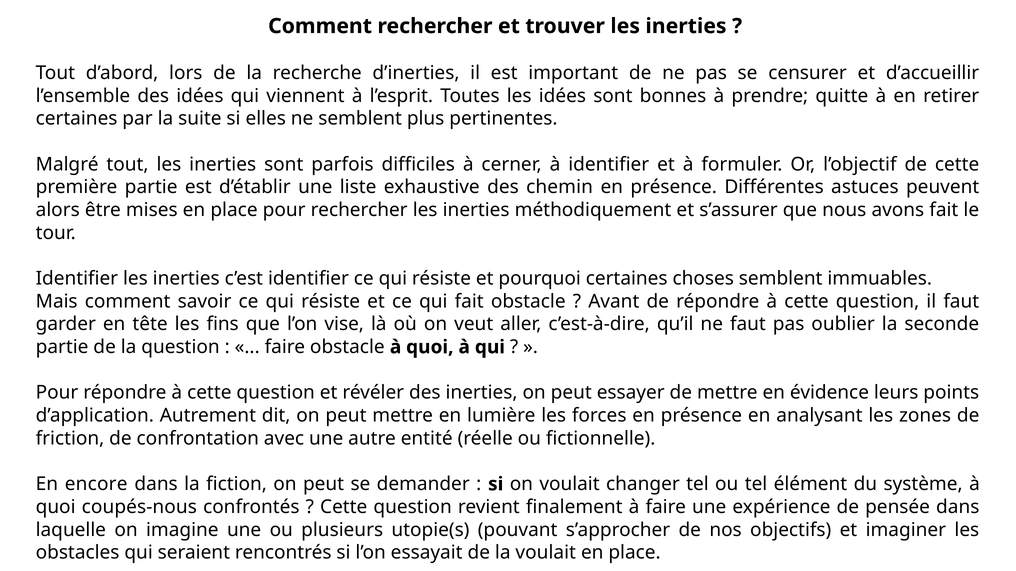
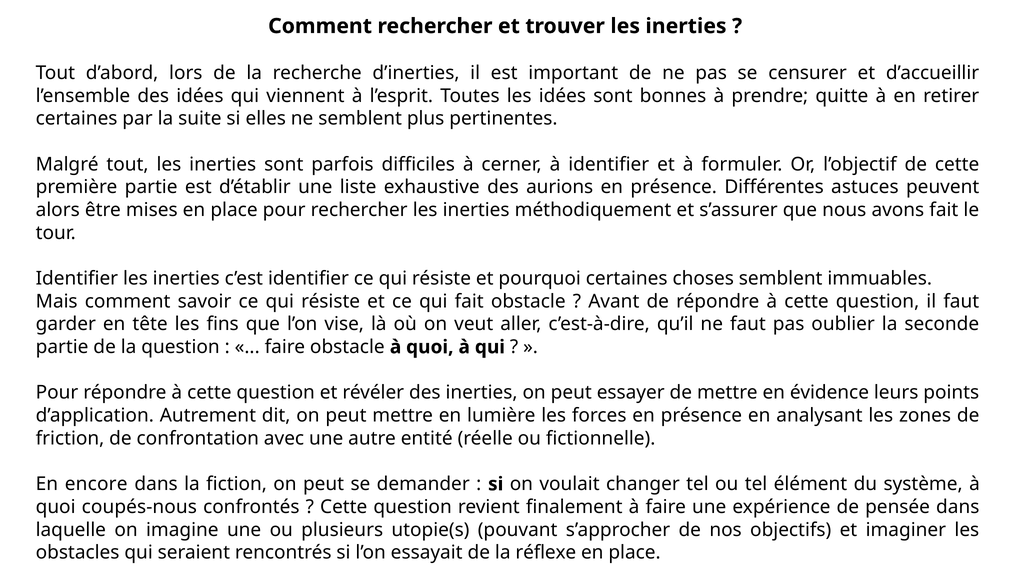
chemin: chemin -> aurions
la voulait: voulait -> réflexe
